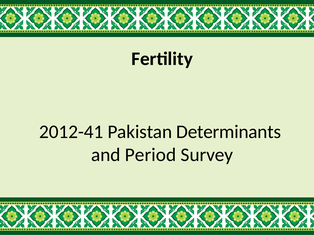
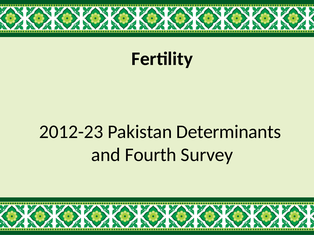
2012-41: 2012-41 -> 2012-23
Period: Period -> Fourth
